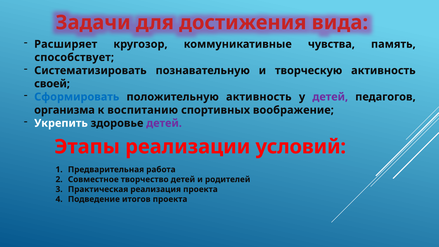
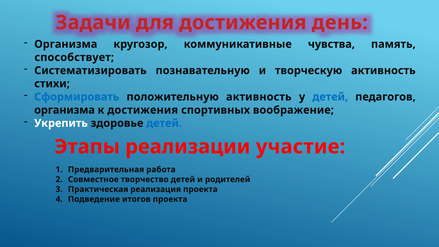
вида: вида -> день
Расширяет at (66, 44): Расширяет -> Организма
своей: своей -> стихи
детей at (330, 97) colour: purple -> blue
к воспитанию: воспитанию -> достижения
детей at (164, 123) colour: purple -> blue
условий: условий -> участие
